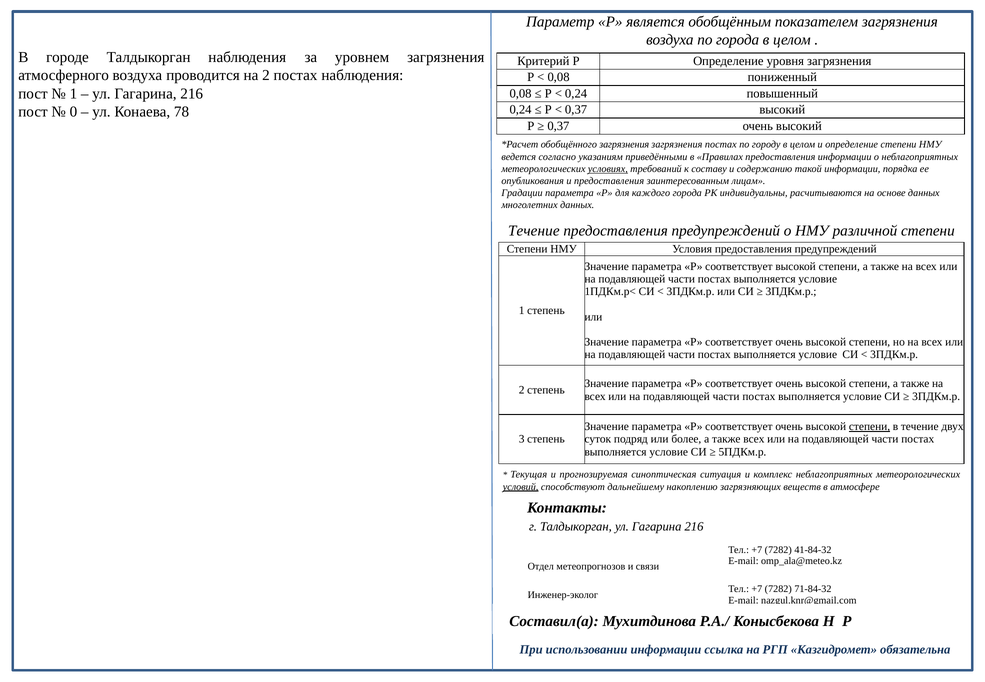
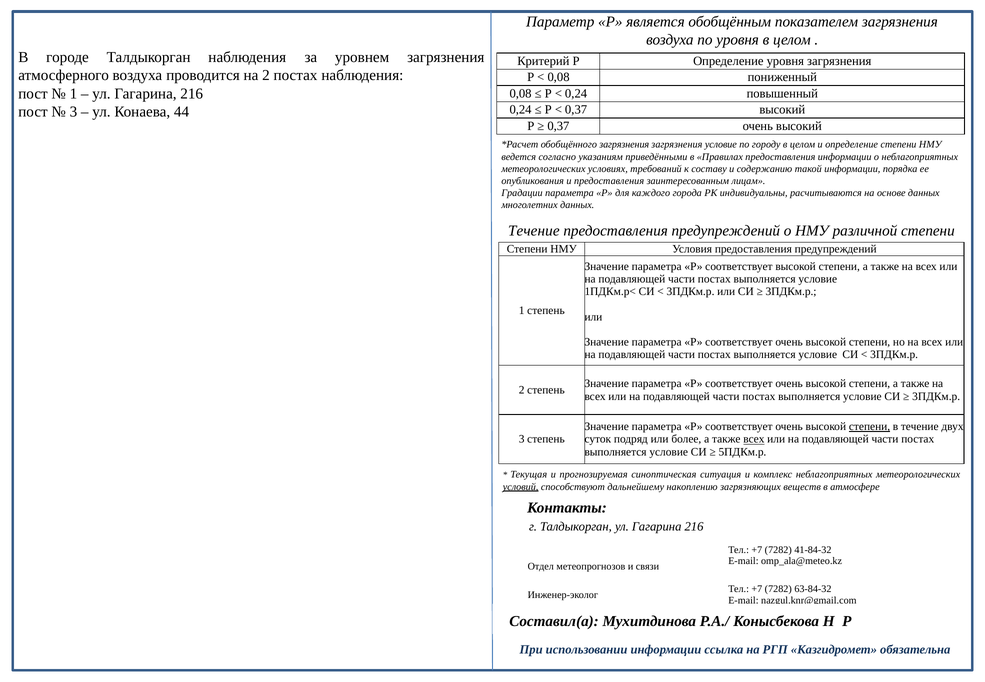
по города: города -> уровня
0 at (73, 112): 0 -> 3
78: 78 -> 44
загрязнения постах: постах -> условие
условиях underline: present -> none
всех at (754, 439) underline: none -> present
71-84-32: 71-84-32 -> 63-84-32
